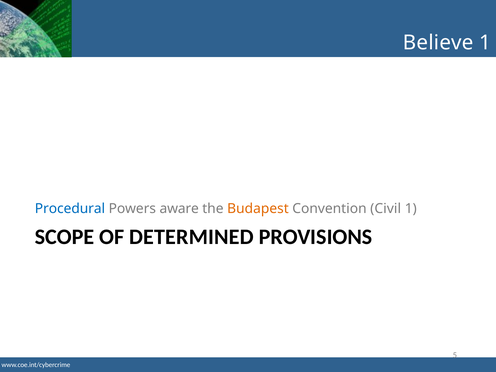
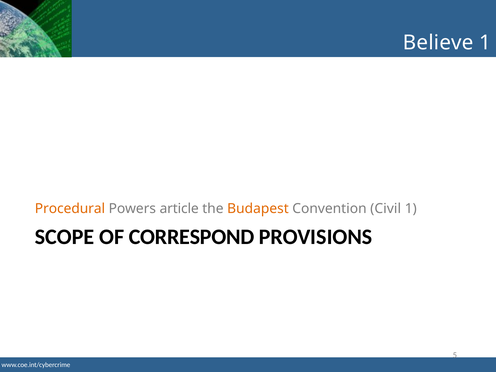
Procedural colour: blue -> orange
aware: aware -> article
DETERMINED: DETERMINED -> CORRESPOND
